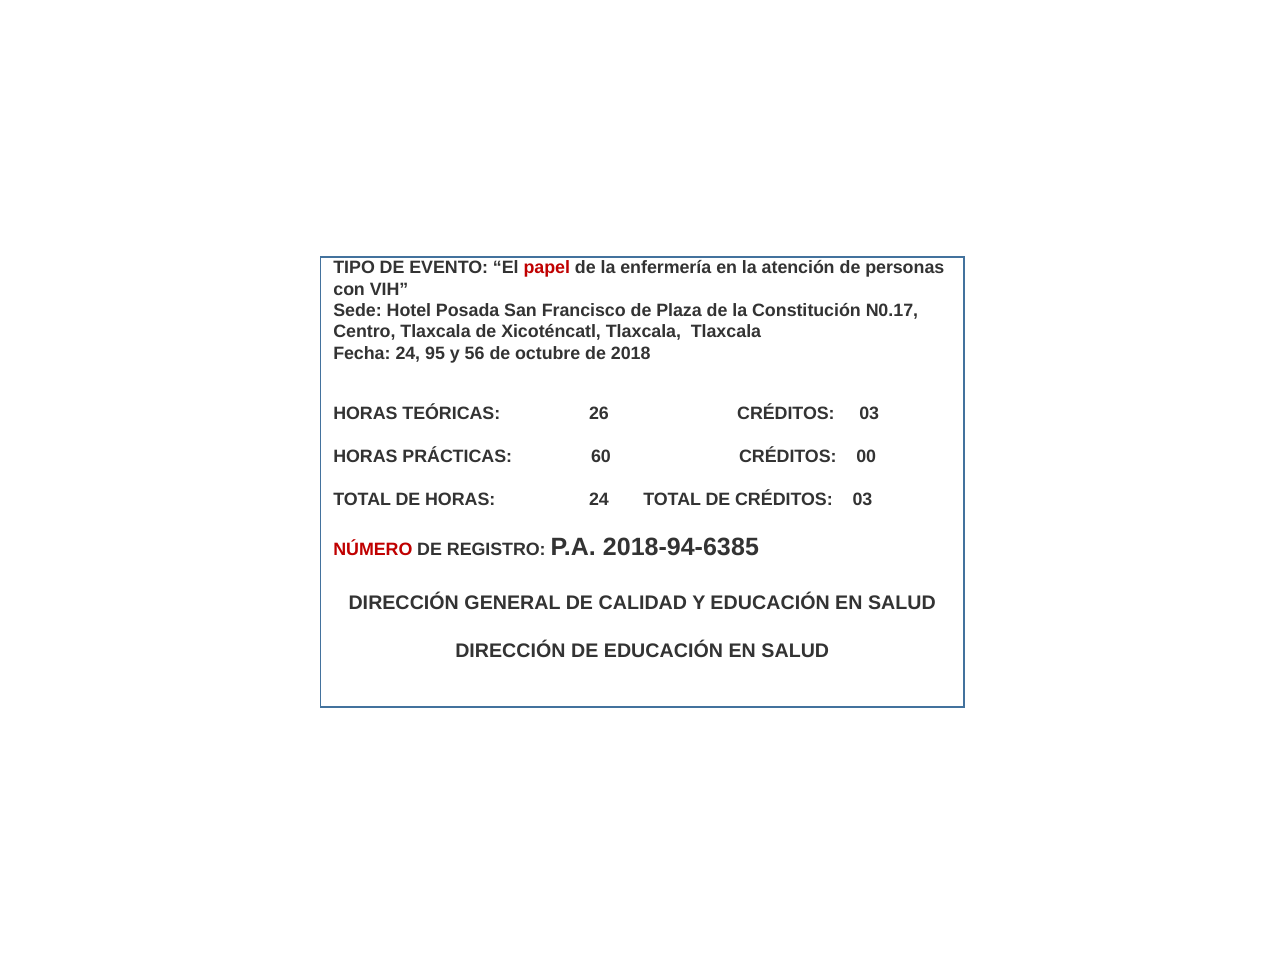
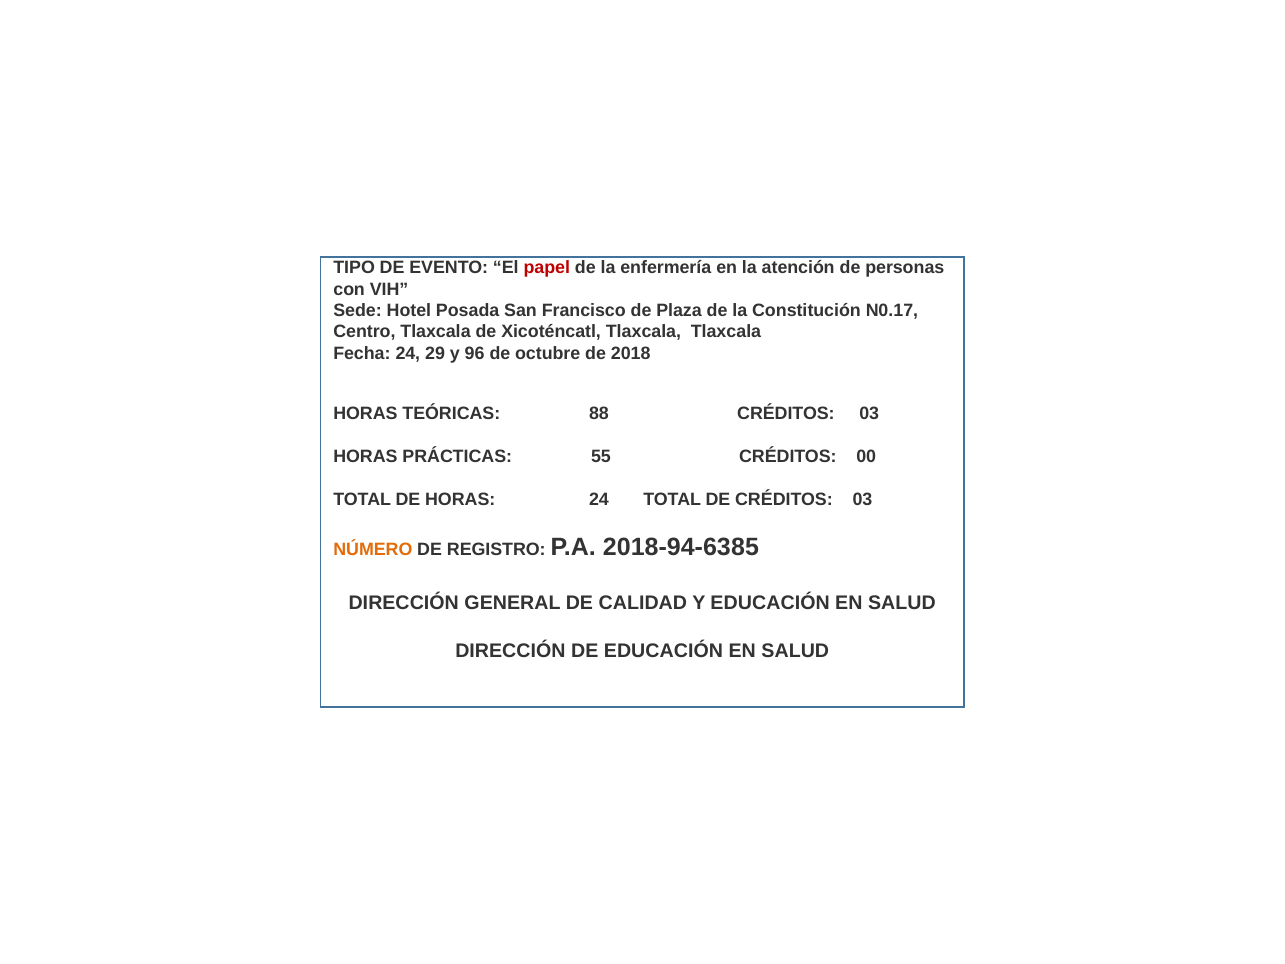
95: 95 -> 29
56: 56 -> 96
26: 26 -> 88
60: 60 -> 55
NÚMERO colour: red -> orange
